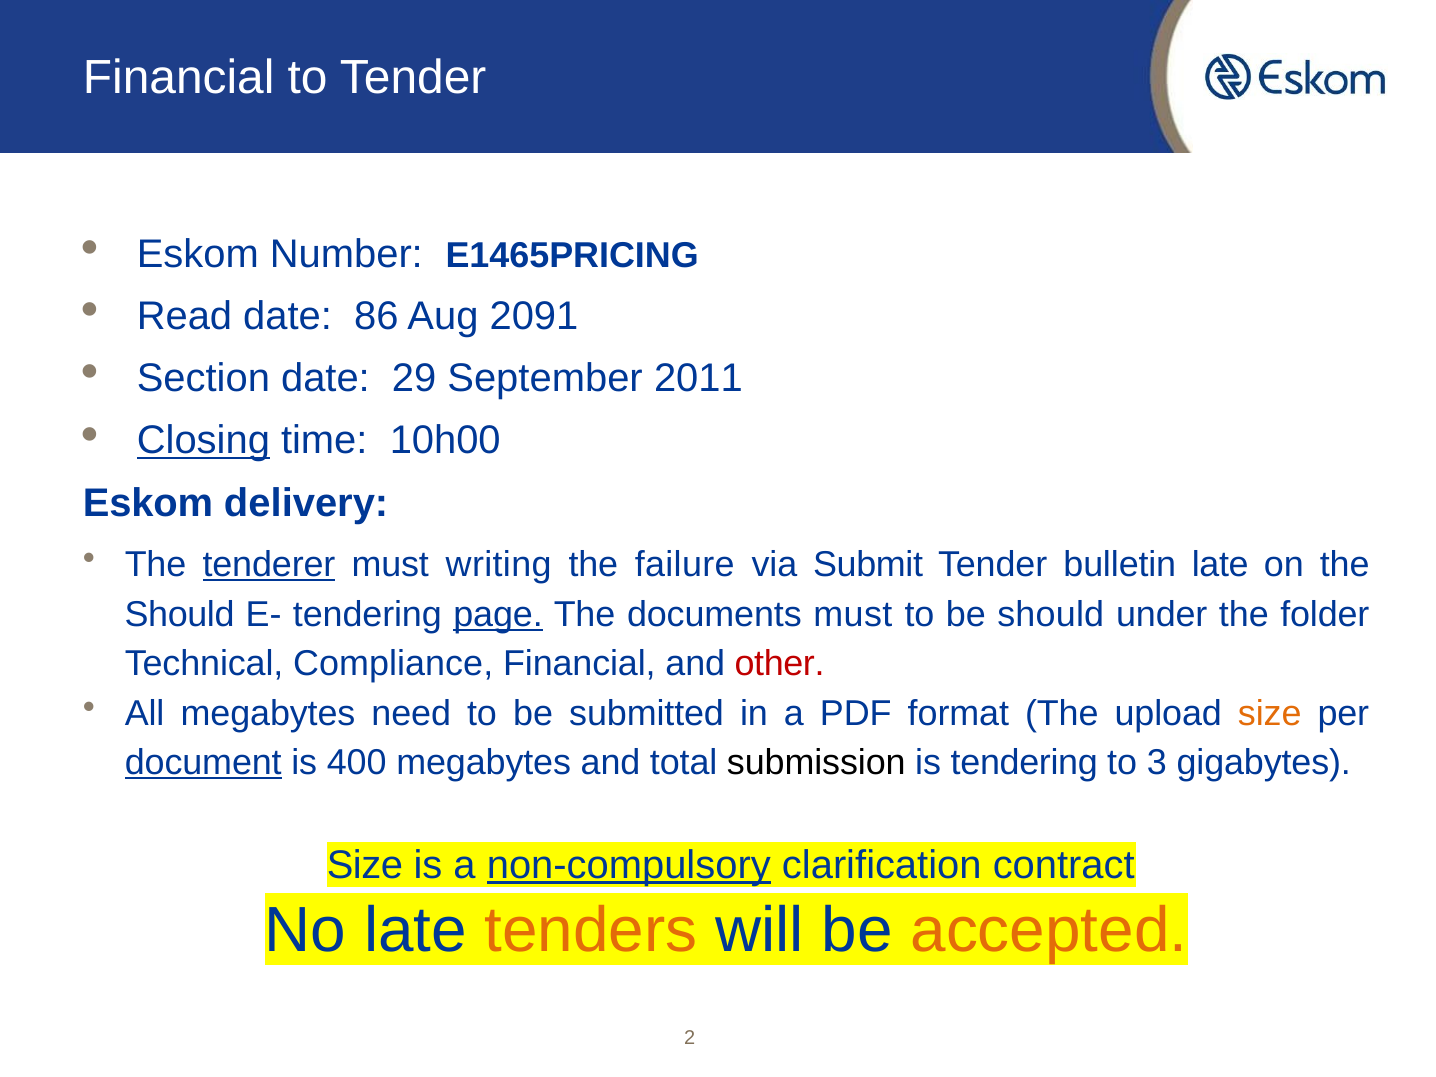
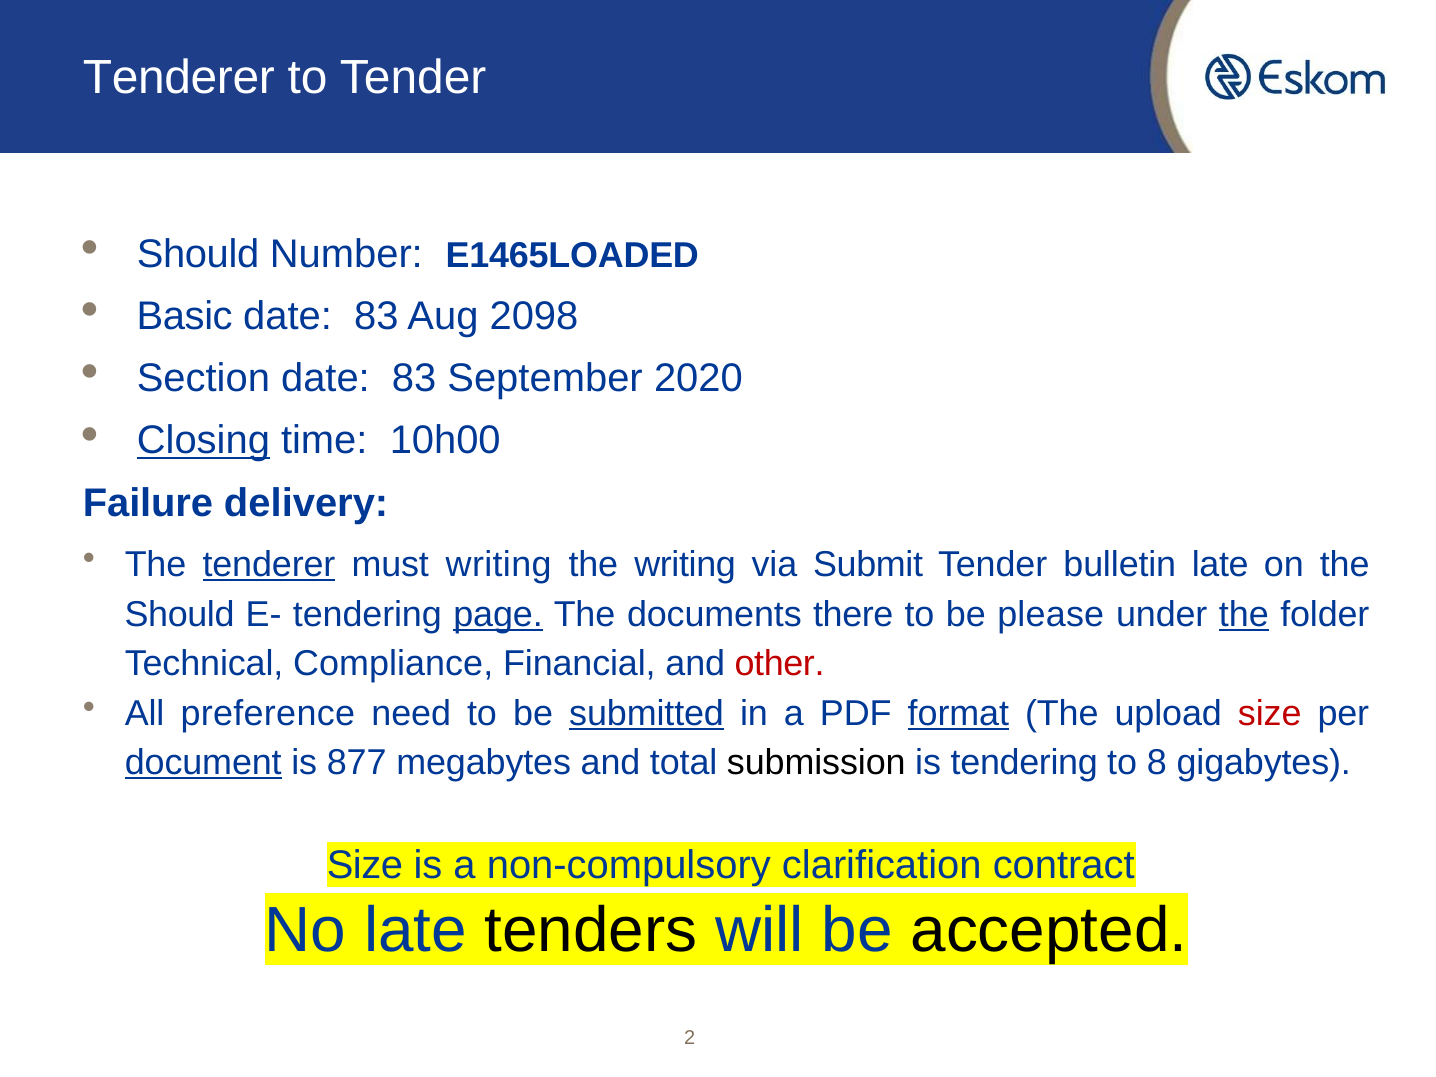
Financial at (179, 77): Financial -> Tenderer
Eskom at (198, 254): Eskom -> Should
E1465PRICING: E1465PRICING -> E1465LOADED
Read: Read -> Basic
86 at (376, 316): 86 -> 83
2091: 2091 -> 2098
29 at (414, 379): 29 -> 83
2011: 2011 -> 2020
Eskom at (148, 503): Eskom -> Failure
the failure: failure -> writing
documents must: must -> there
be should: should -> please
the at (1244, 614) underline: none -> present
All megabytes: megabytes -> preference
submitted underline: none -> present
format underline: none -> present
size at (1270, 713) colour: orange -> red
400: 400 -> 877
3: 3 -> 8
non-compulsory underline: present -> none
tenders colour: orange -> black
accepted colour: orange -> black
